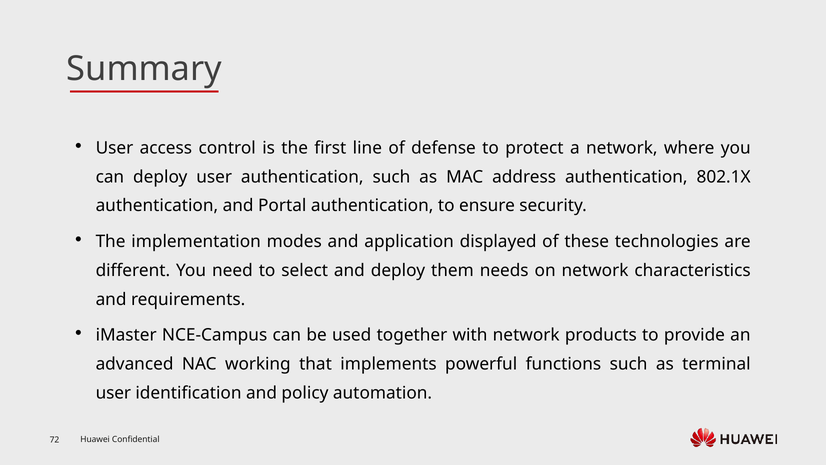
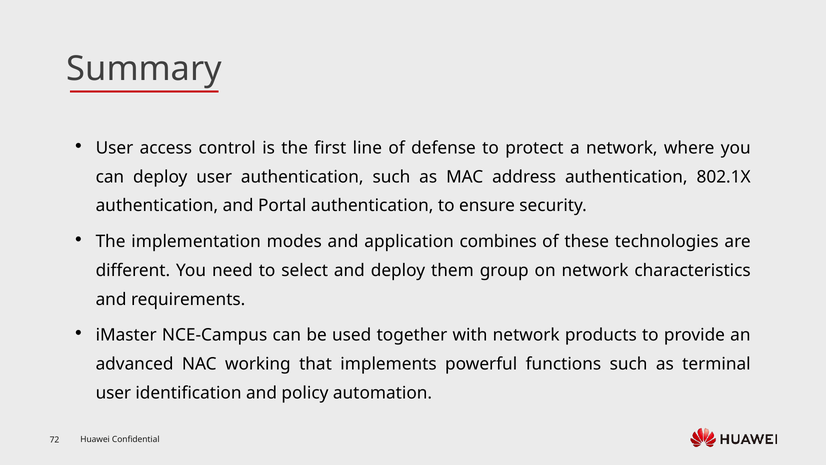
displayed: displayed -> combines
needs: needs -> group
